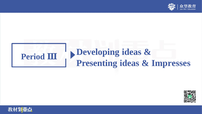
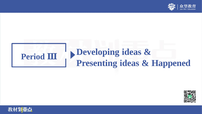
Impresses: Impresses -> Happened
